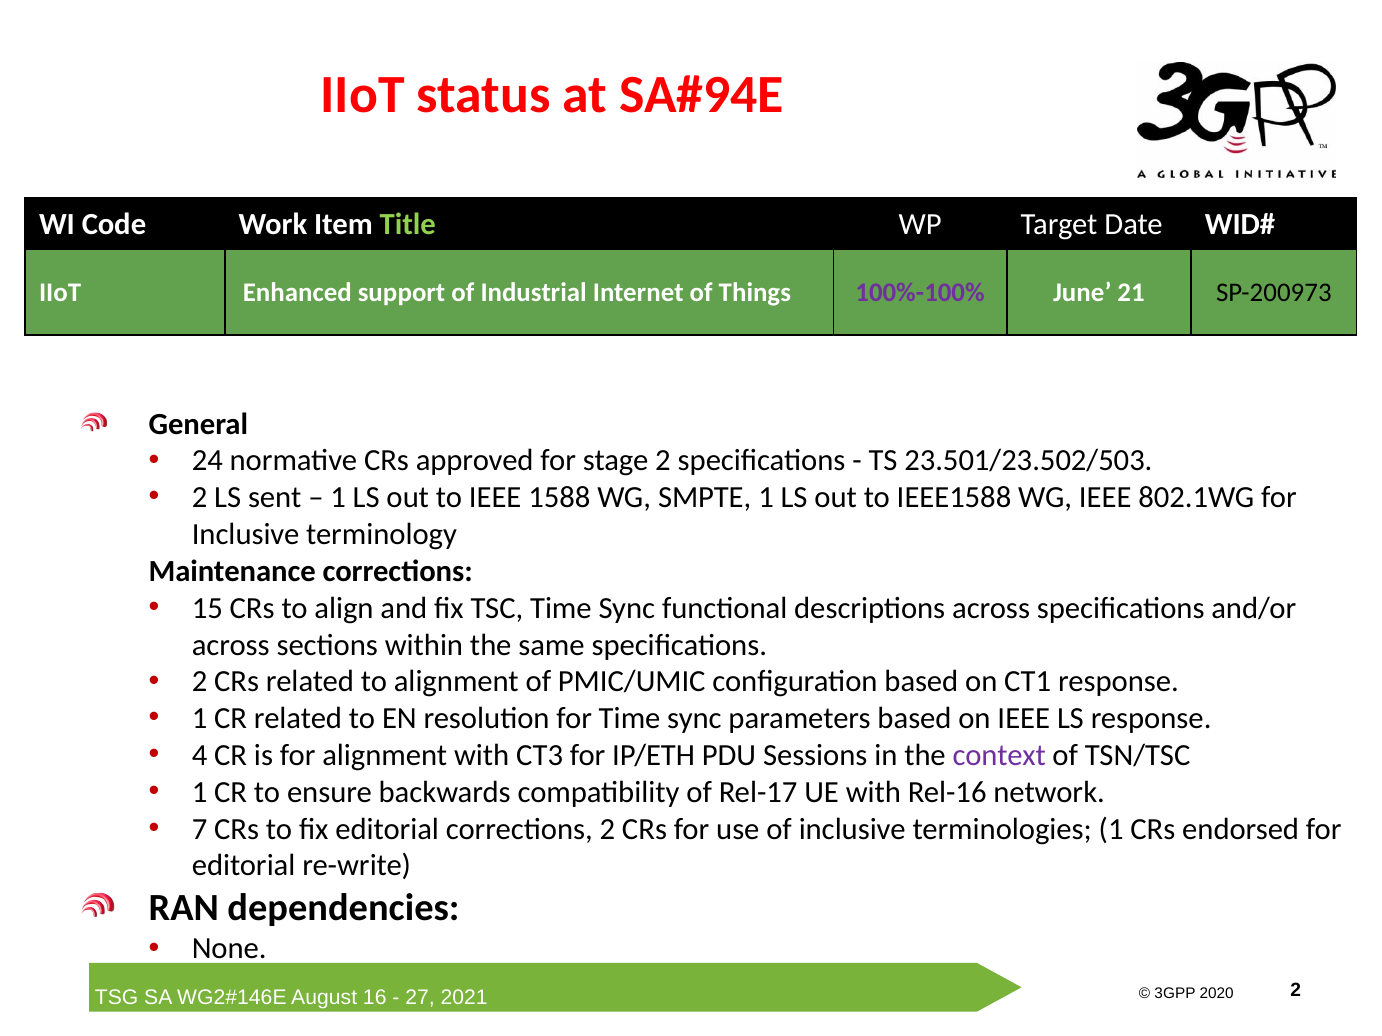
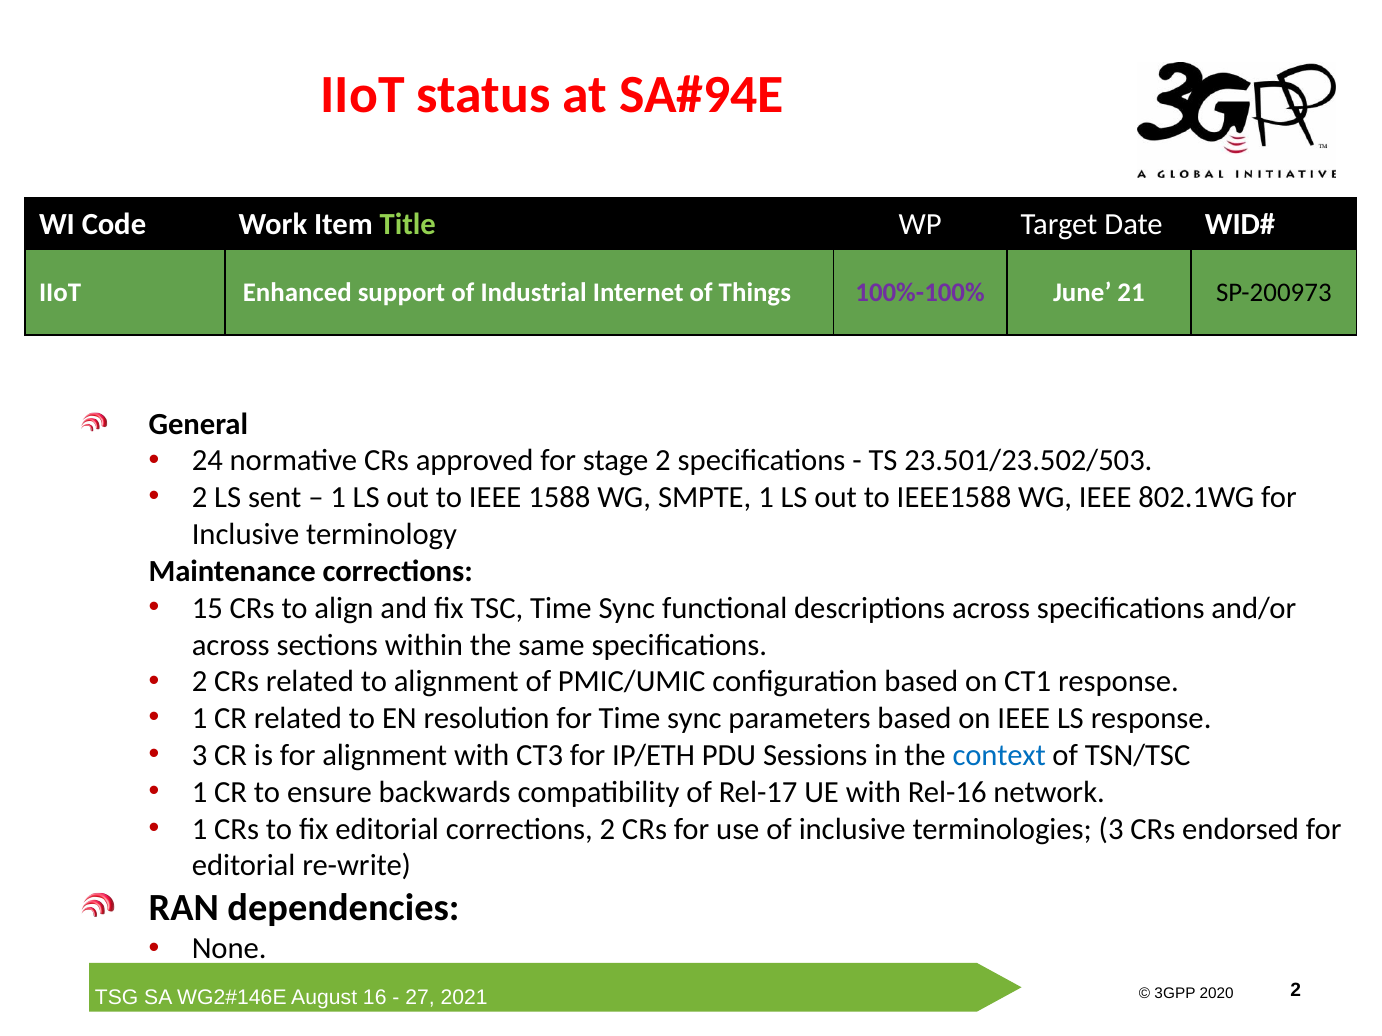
4 at (200, 756): 4 -> 3
context colour: purple -> blue
7 at (200, 829): 7 -> 1
terminologies 1: 1 -> 3
